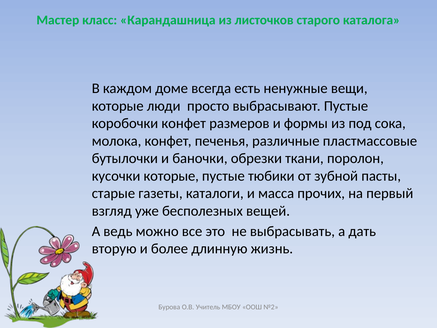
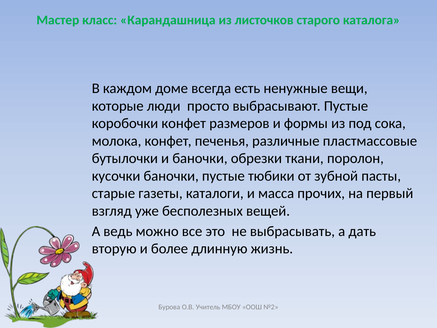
кусочки которые: которые -> баночки
